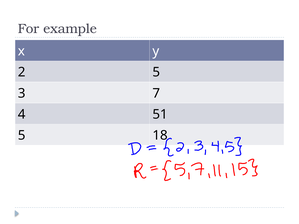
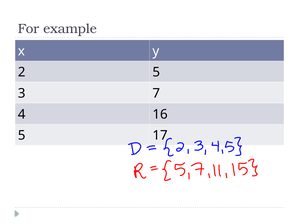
51: 51 -> 16
18: 18 -> 17
